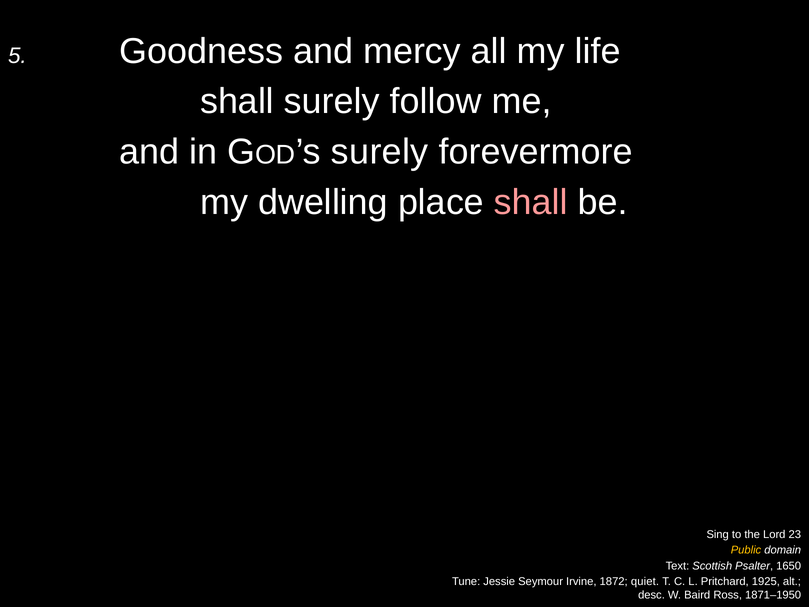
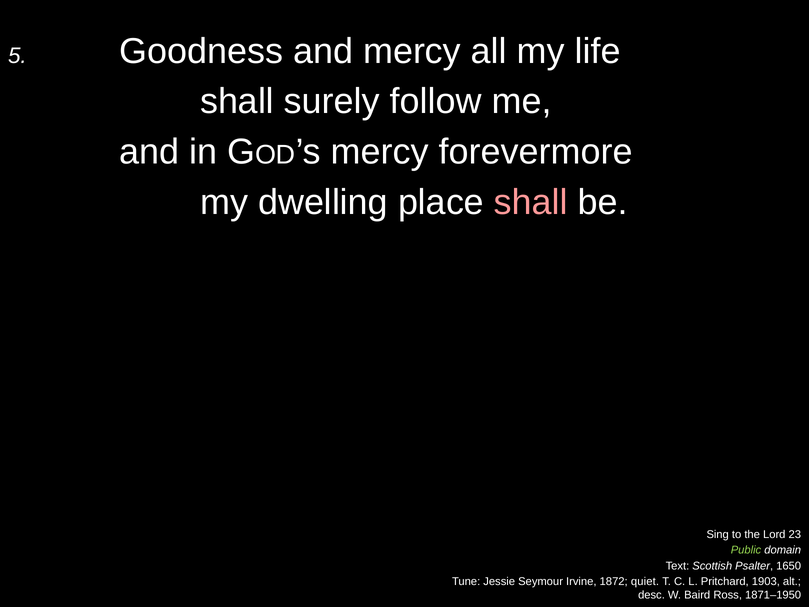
surely at (380, 152): surely -> mercy
Public colour: yellow -> light green
1925: 1925 -> 1903
